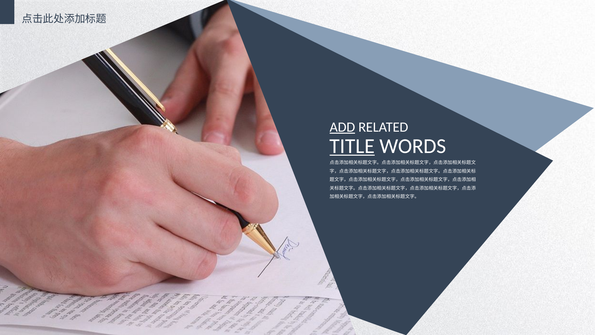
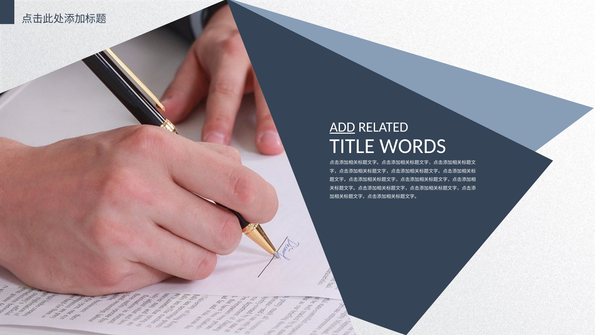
TITLE underline: present -> none
